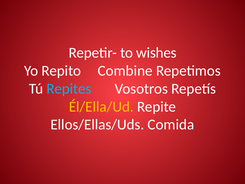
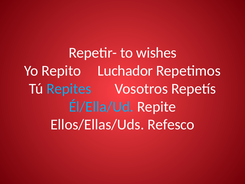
Combine: Combine -> Luchador
Él/Ella/Ud colour: yellow -> light blue
Comida: Comida -> Refesco
